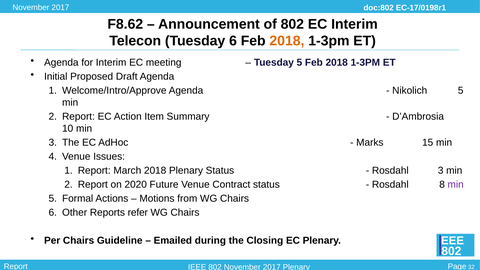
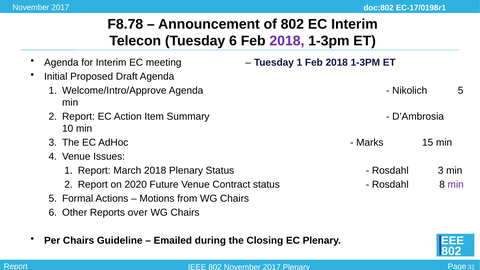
F8.62: F8.62 -> F8.78
2018 at (287, 41) colour: orange -> purple
Tuesday 5: 5 -> 1
refer: refer -> over
